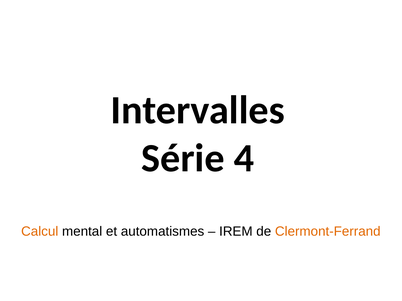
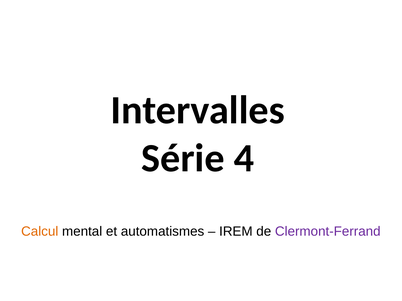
Clermont-Ferrand colour: orange -> purple
